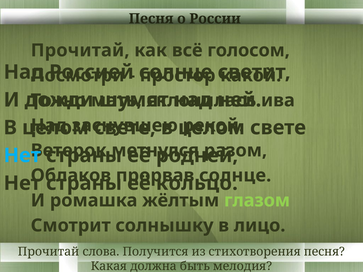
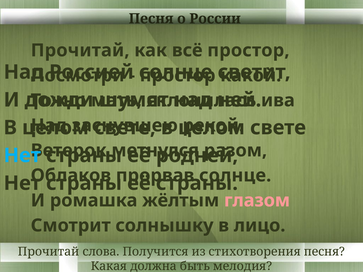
всё голосом: голосом -> простор
кольцо at (197, 183): кольцо -> страны
глазом colour: light green -> pink
